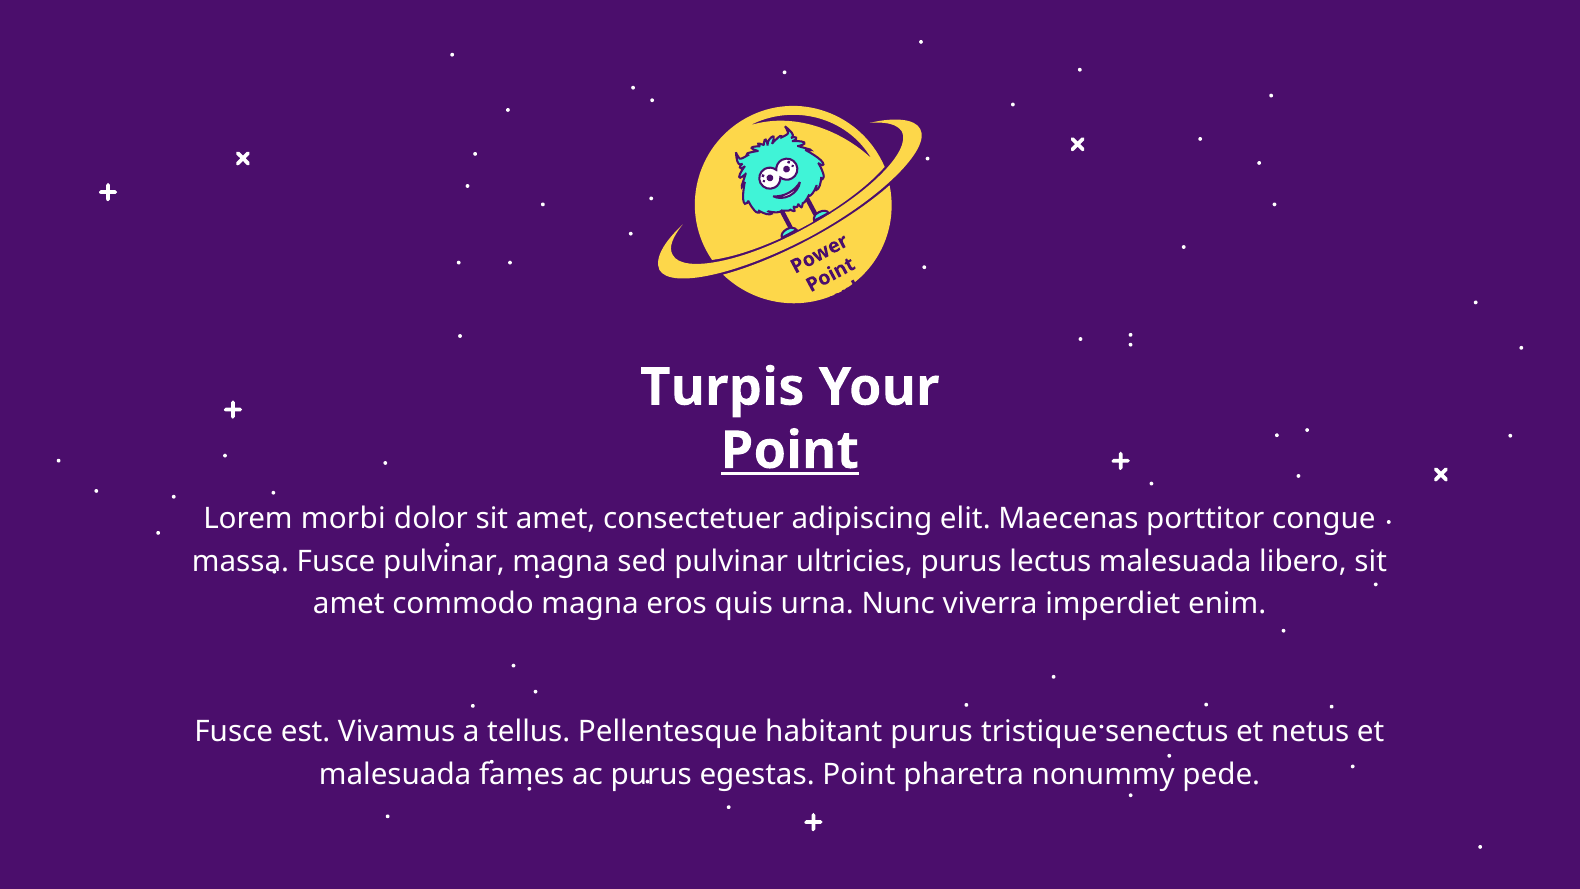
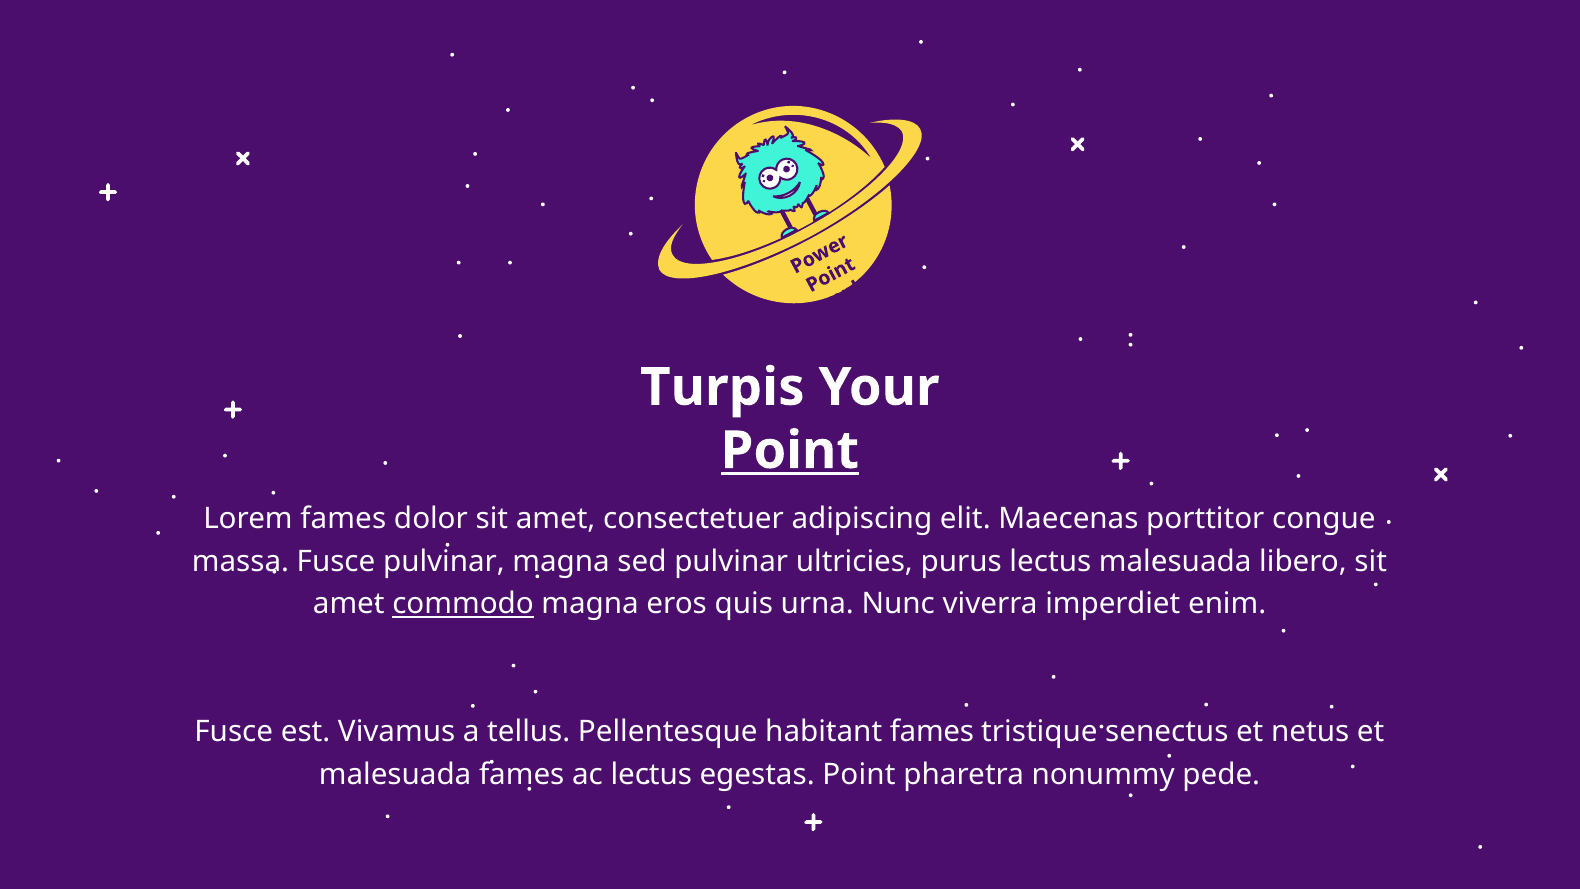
Lorem morbi: morbi -> fames
commodo underline: none -> present
habitant purus: purus -> fames
ac purus: purus -> lectus
